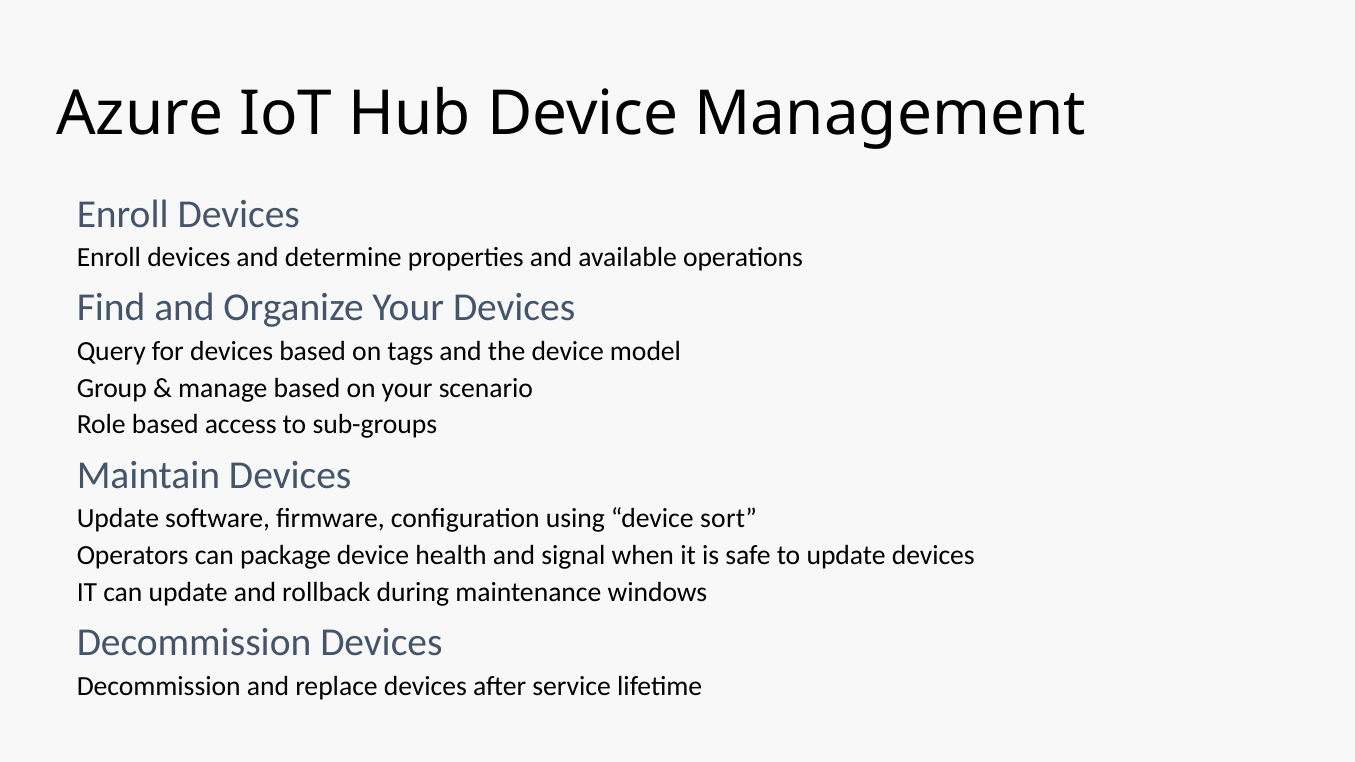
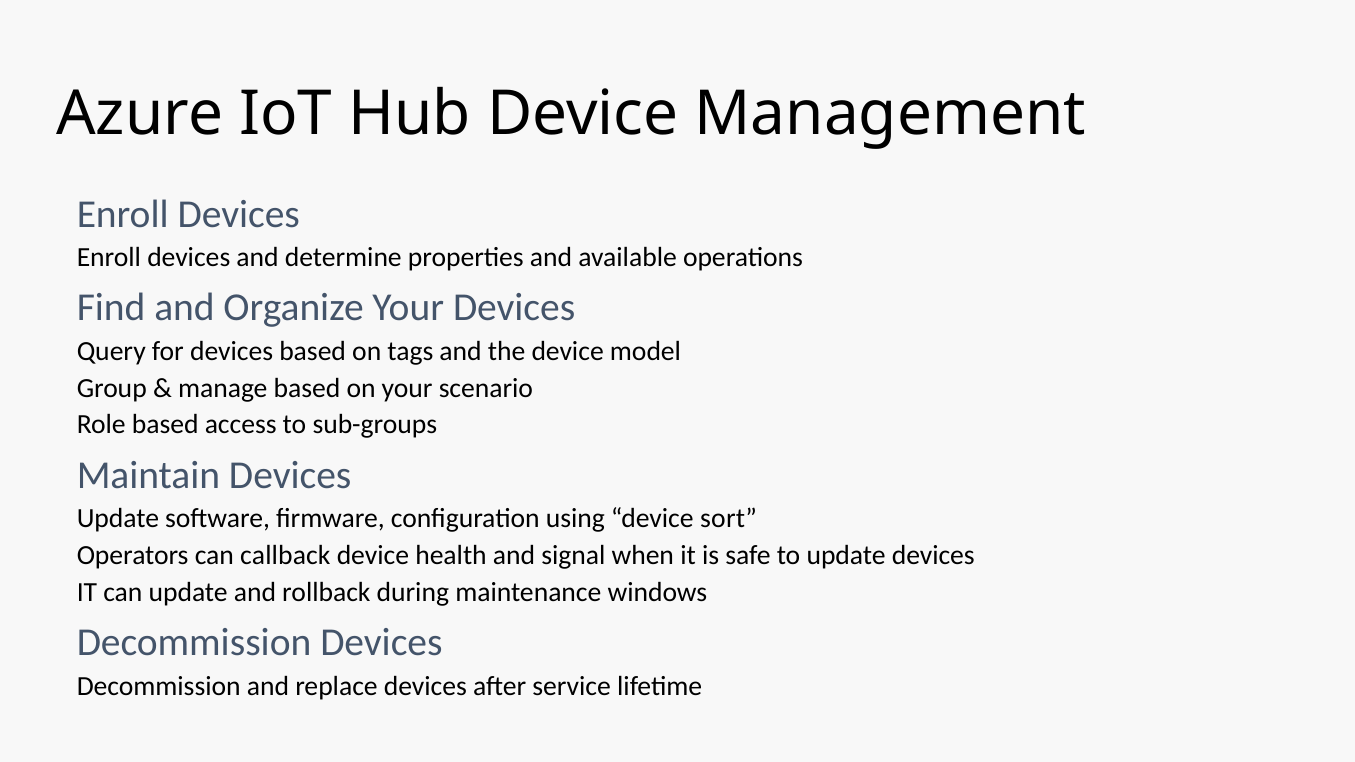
package: package -> callback
